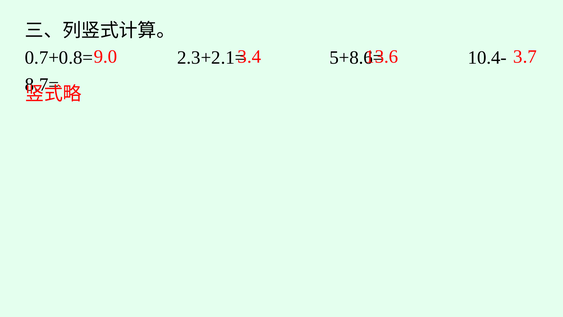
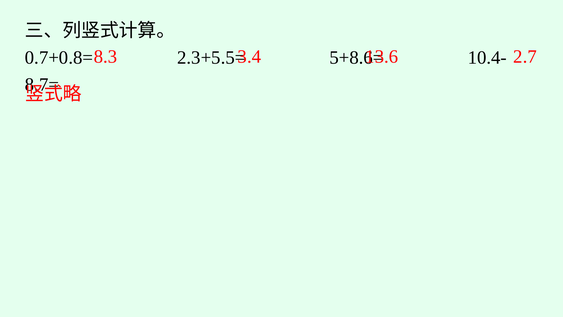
9.0: 9.0 -> 8.3
3.7: 3.7 -> 2.7
2.3+2.1=: 2.3+2.1= -> 2.3+5.5=
